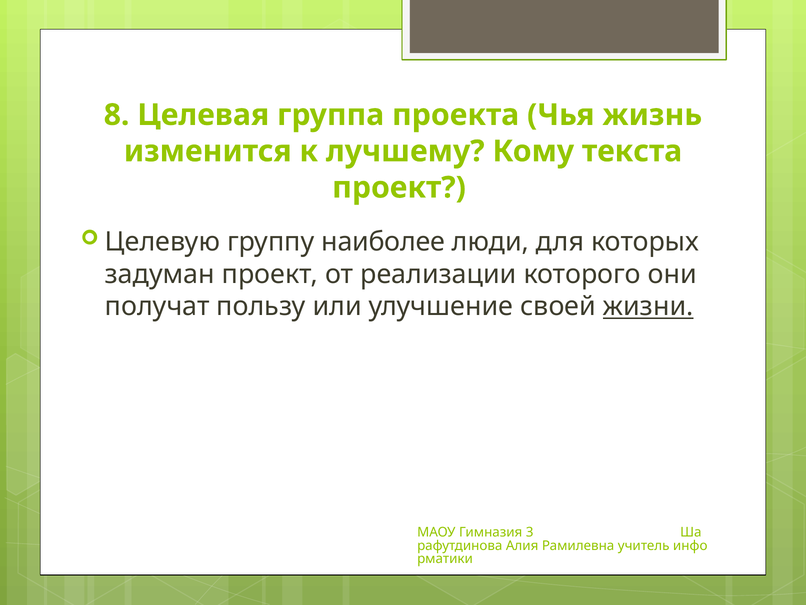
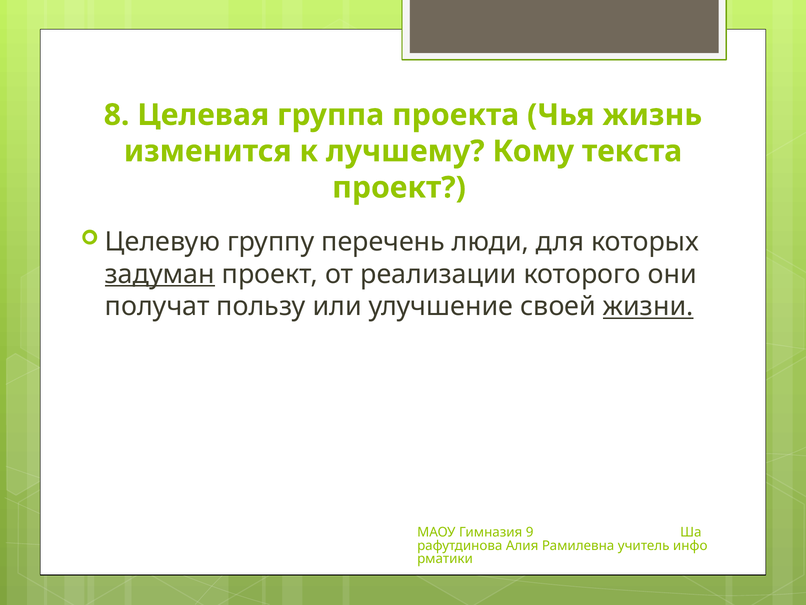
наиболее: наиболее -> перечень
задуман underline: none -> present
3: 3 -> 9
